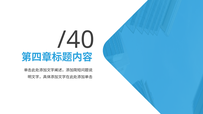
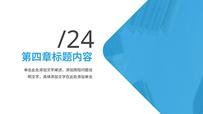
/40: /40 -> /24
